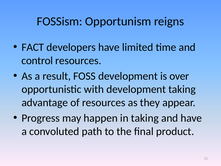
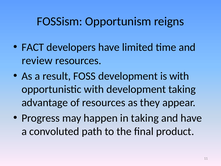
control: control -> review
is over: over -> with
